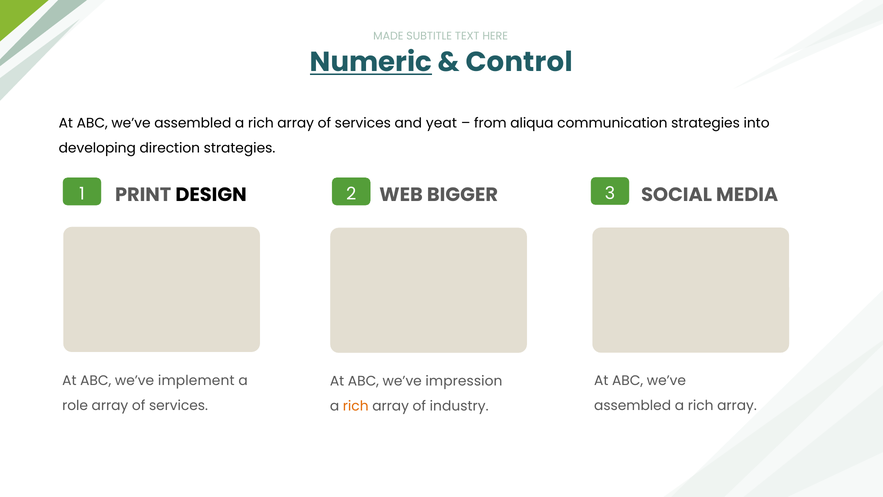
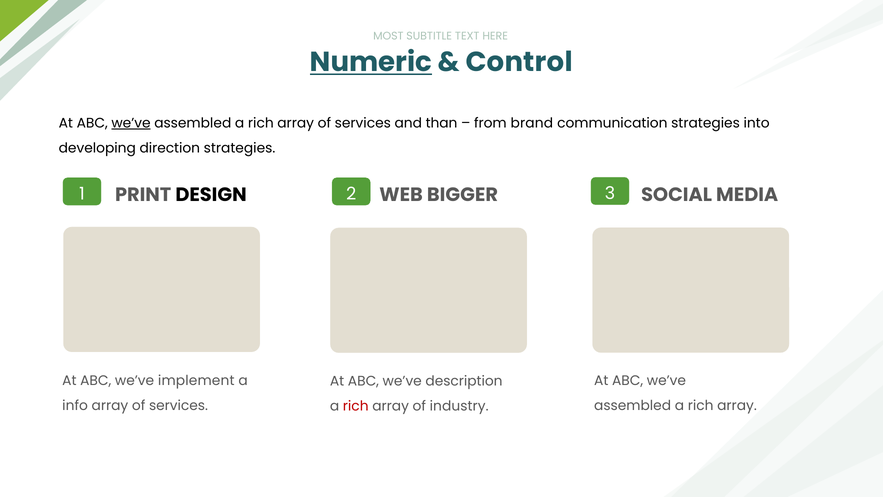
MADE: MADE -> MOST
we’ve at (131, 123) underline: none -> present
yeat: yeat -> than
aliqua: aliqua -> brand
impression: impression -> description
role: role -> info
rich at (356, 406) colour: orange -> red
